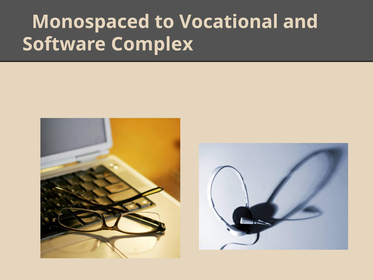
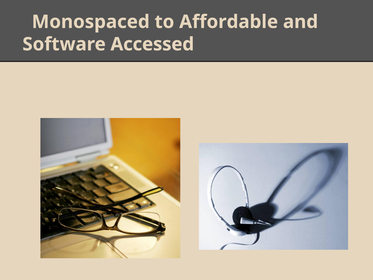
Vocational: Vocational -> Affordable
Complex: Complex -> Accessed
